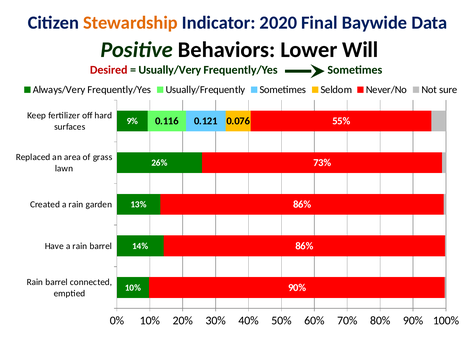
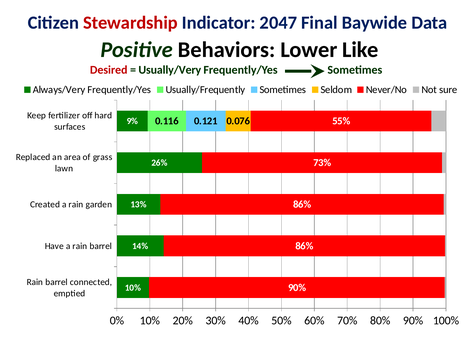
Stewardship colour: orange -> red
2020: 2020 -> 2047
Will: Will -> Like
